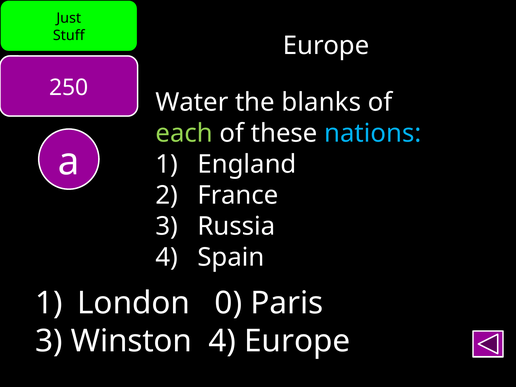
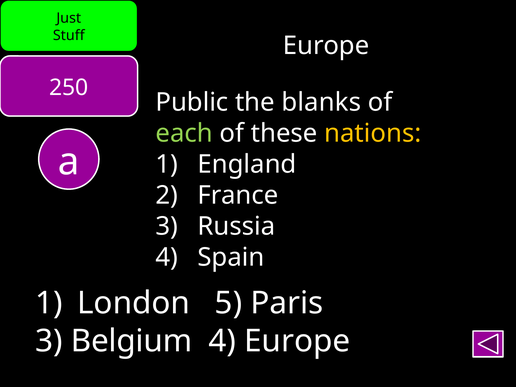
Water: Water -> Public
nations colour: light blue -> yellow
0: 0 -> 5
Winston: Winston -> Belgium
